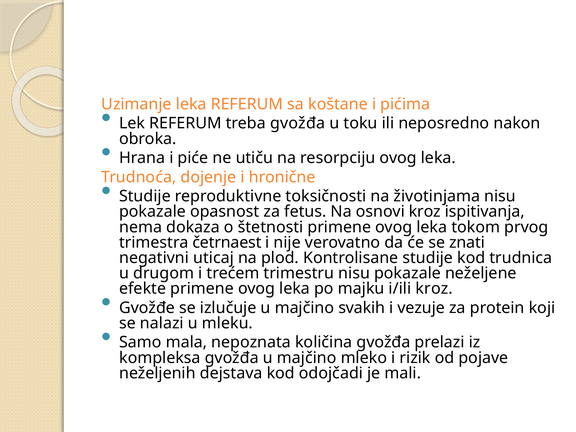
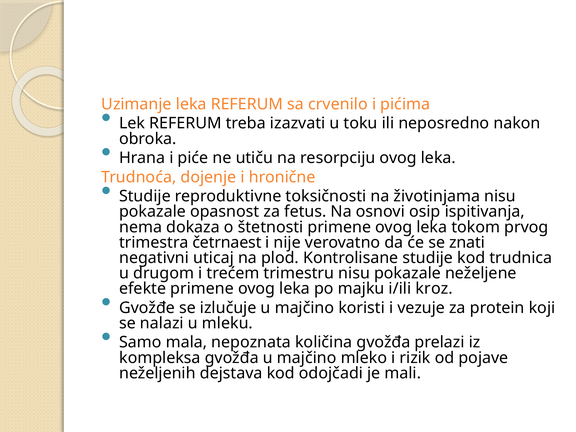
koštane: koštane -> crvenilo
treba gvožđa: gvožđa -> izazvati
osnovi kroz: kroz -> osip
svakih: svakih -> koristi
